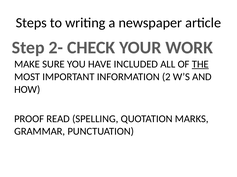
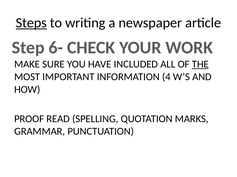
Steps underline: none -> present
2-: 2- -> 6-
2: 2 -> 4
